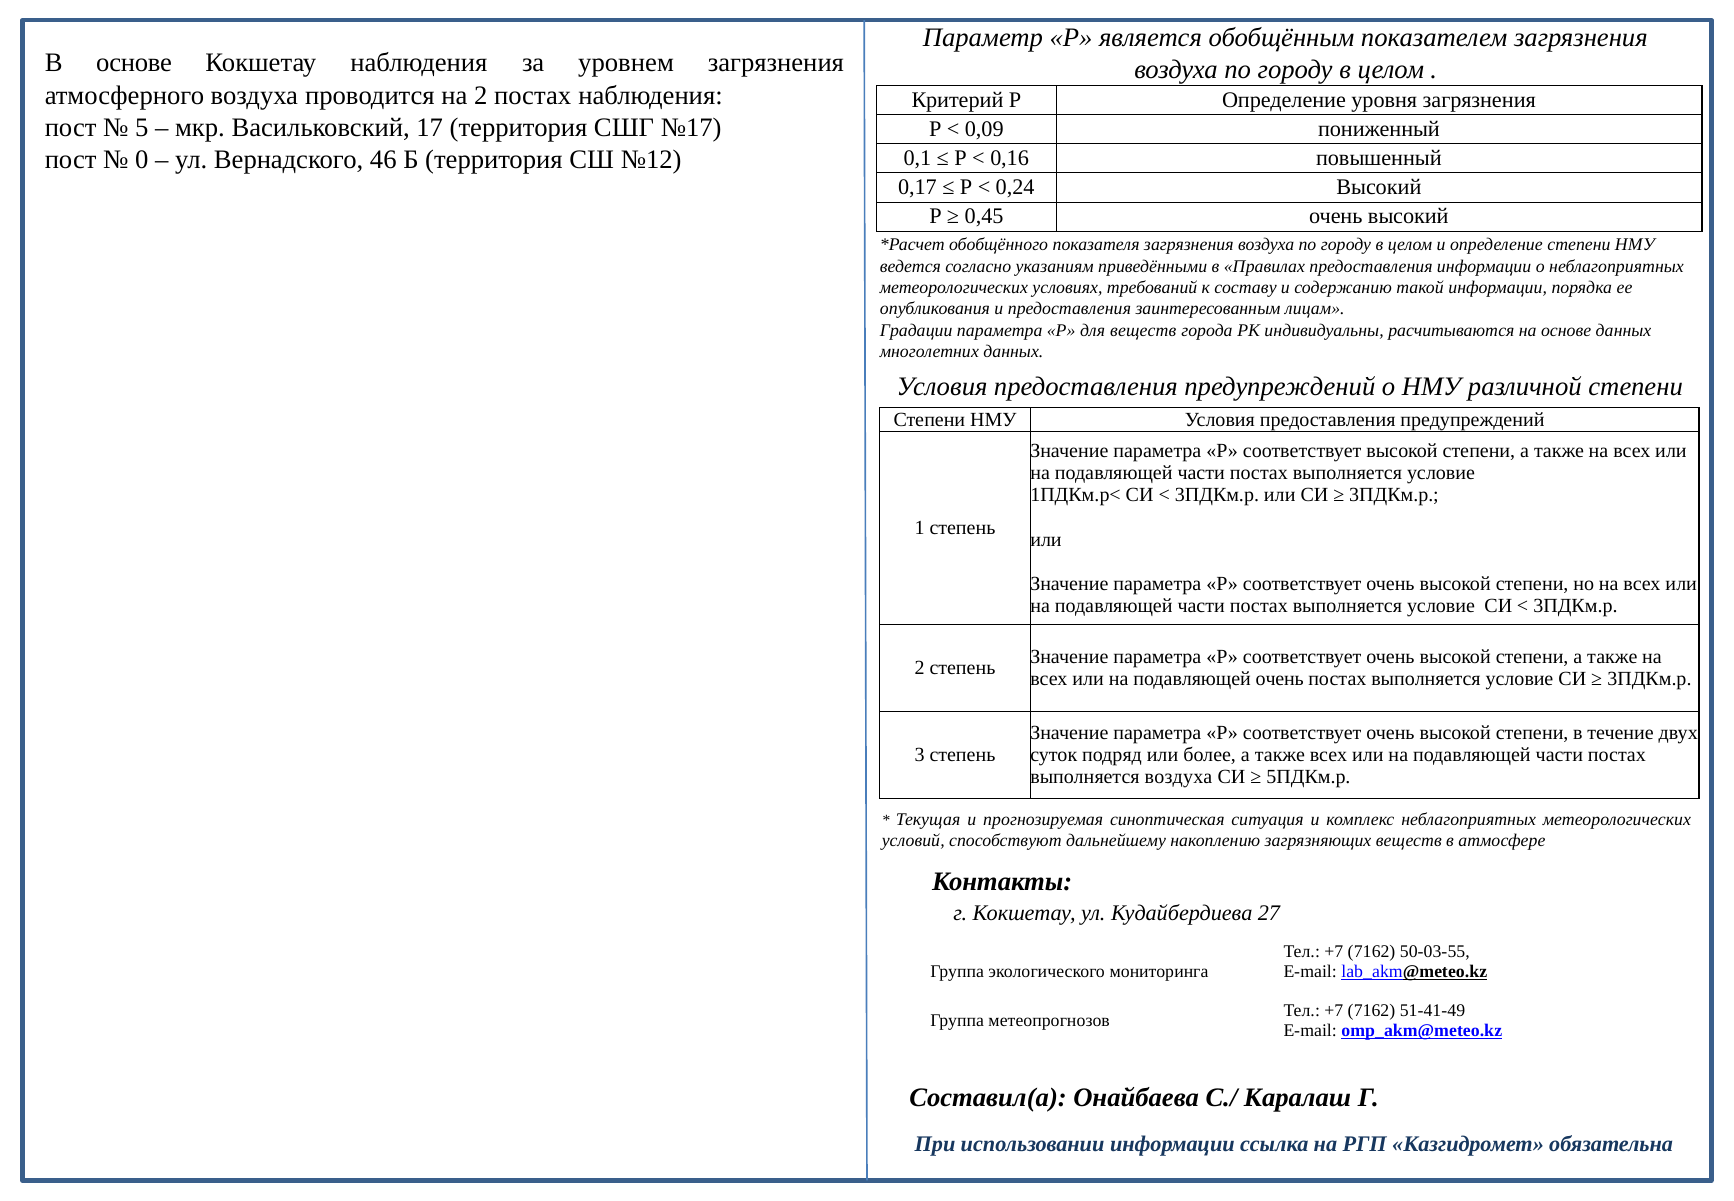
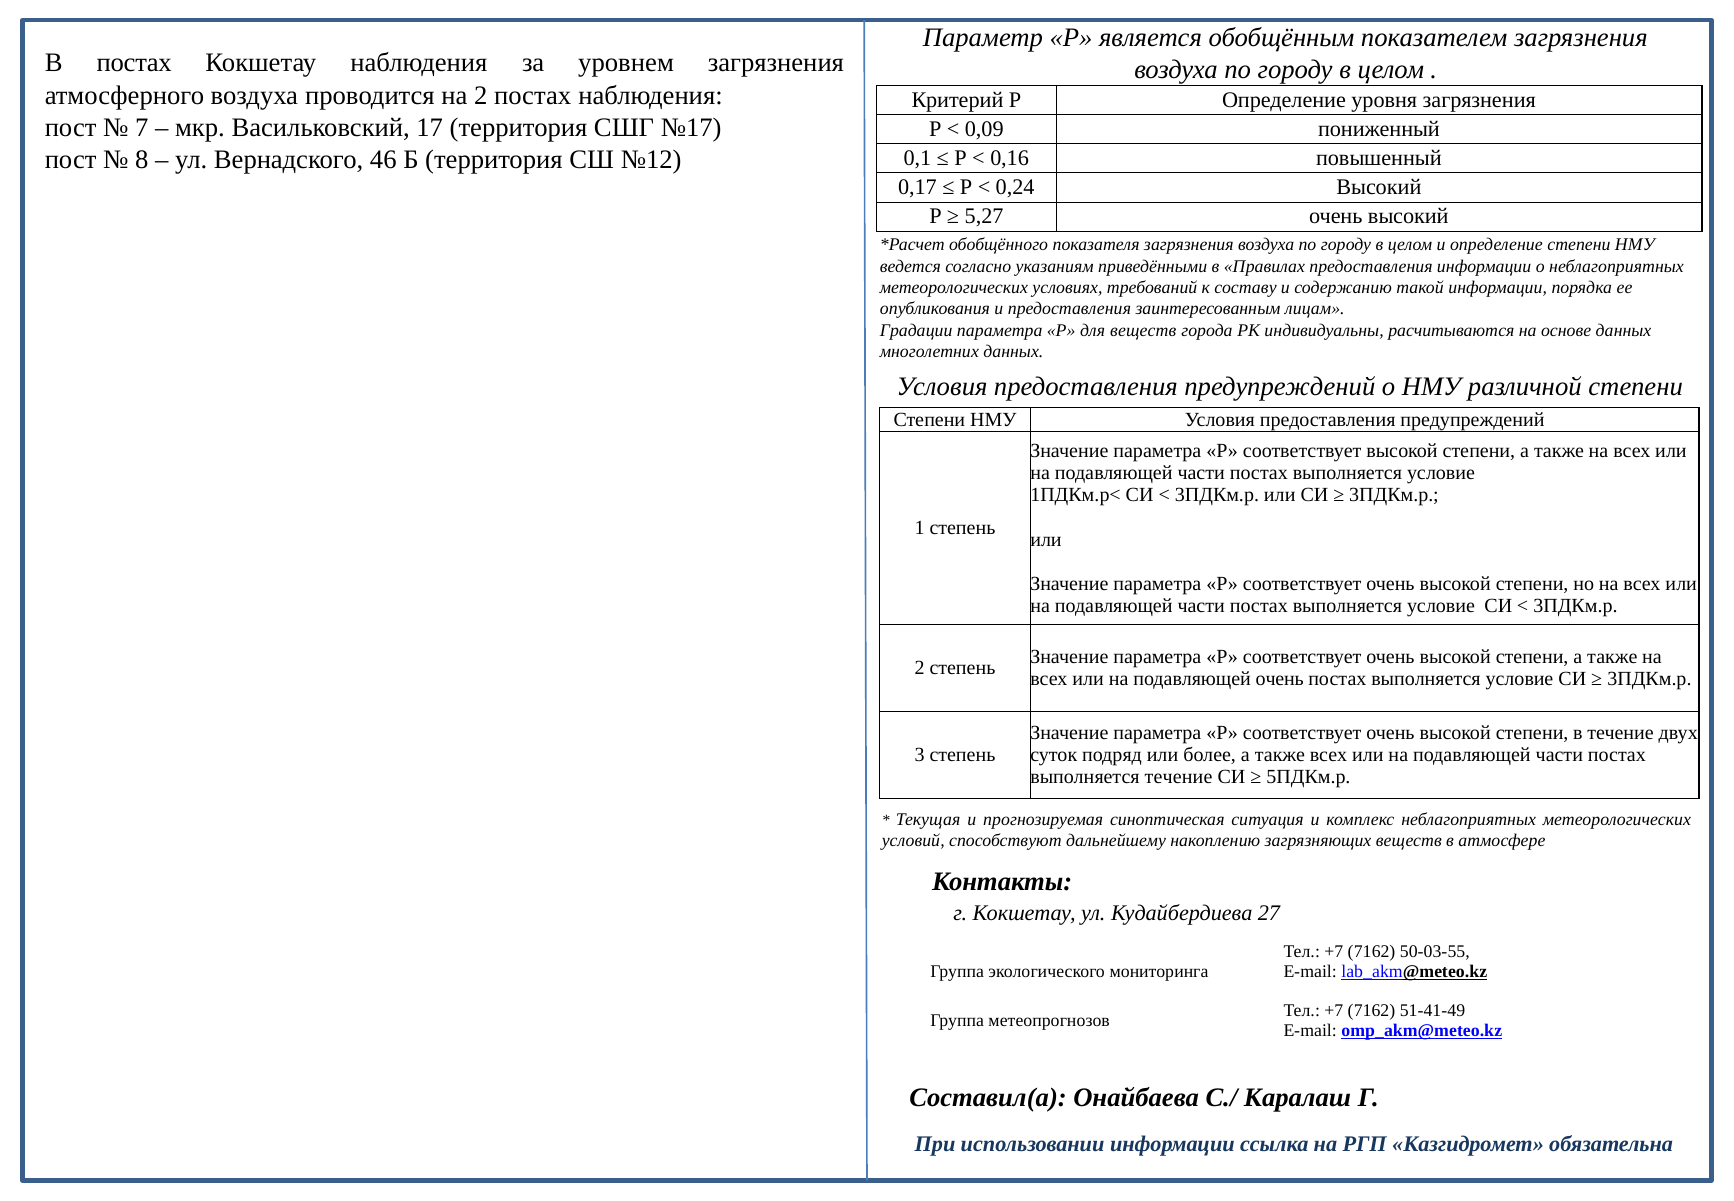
В основе: основе -> постах
5: 5 -> 7
0: 0 -> 8
0,45: 0,45 -> 5,27
выполняется воздуха: воздуха -> течение
